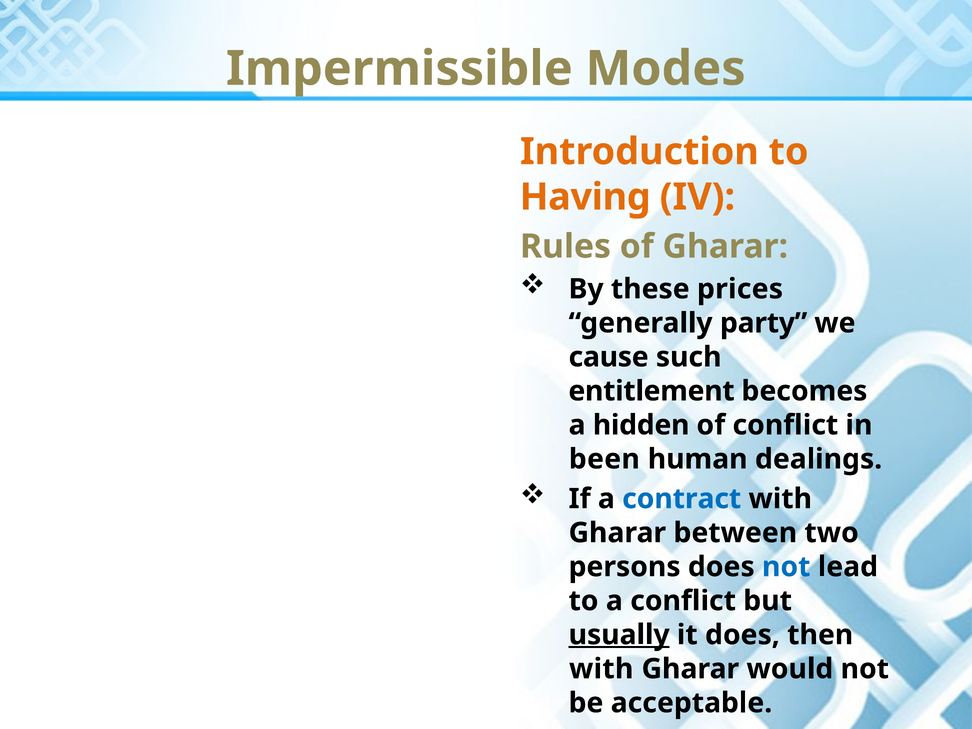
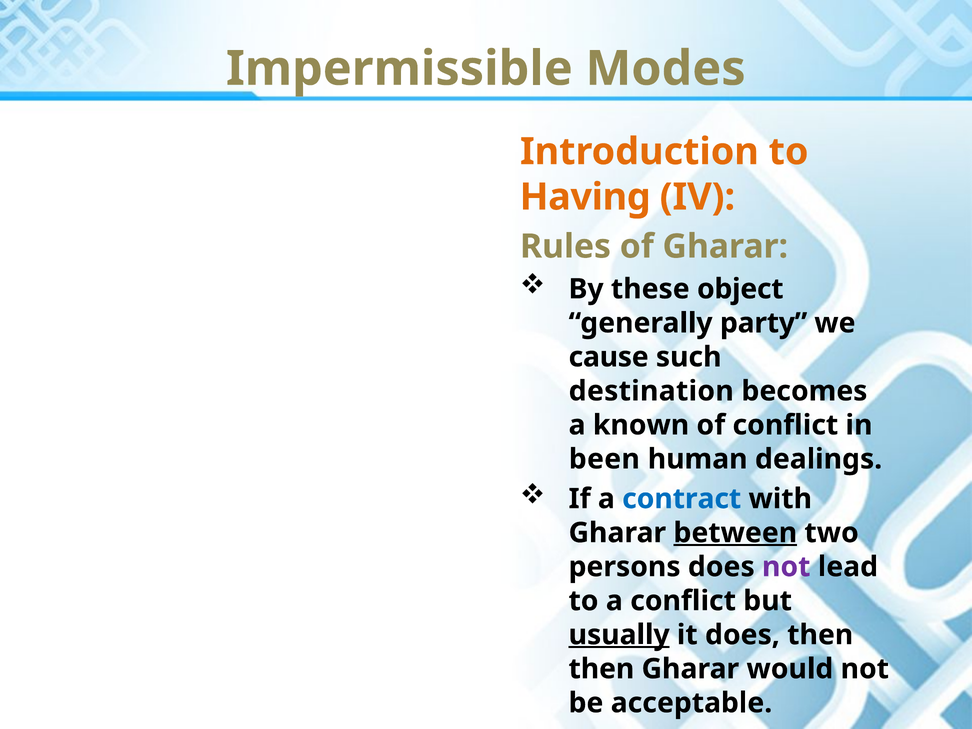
prices: prices -> object
entitlement: entitlement -> destination
hidden: hidden -> known
between underline: none -> present
not at (786, 567) colour: blue -> purple
with at (601, 669): with -> then
